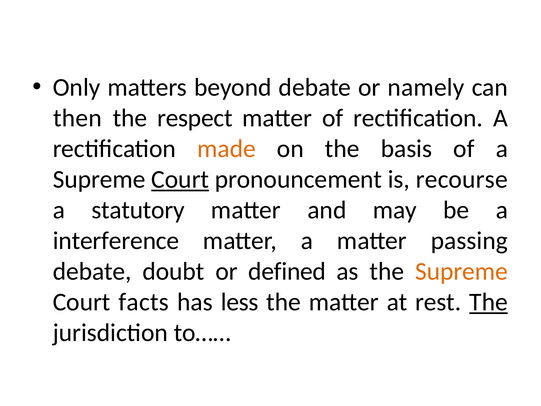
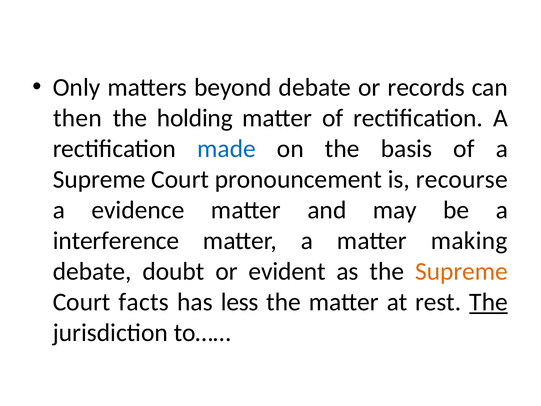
namely: namely -> records
respect: respect -> holding
made colour: orange -> blue
Court at (180, 179) underline: present -> none
statutory: statutory -> evidence
passing: passing -> making
defined: defined -> evident
